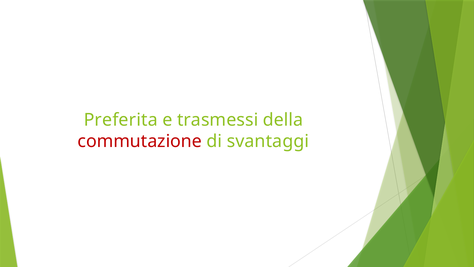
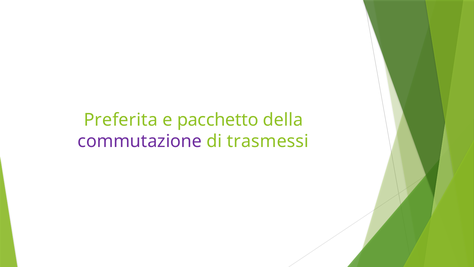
trasmessi: trasmessi -> pacchetto
commutazione colour: red -> purple
svantaggi: svantaggi -> trasmessi
